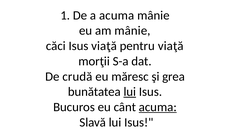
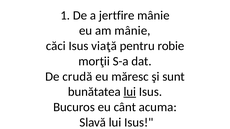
a acuma: acuma -> jertfire
pentru viaţă: viaţă -> robie
grea: grea -> sunt
acuma at (158, 107) underline: present -> none
